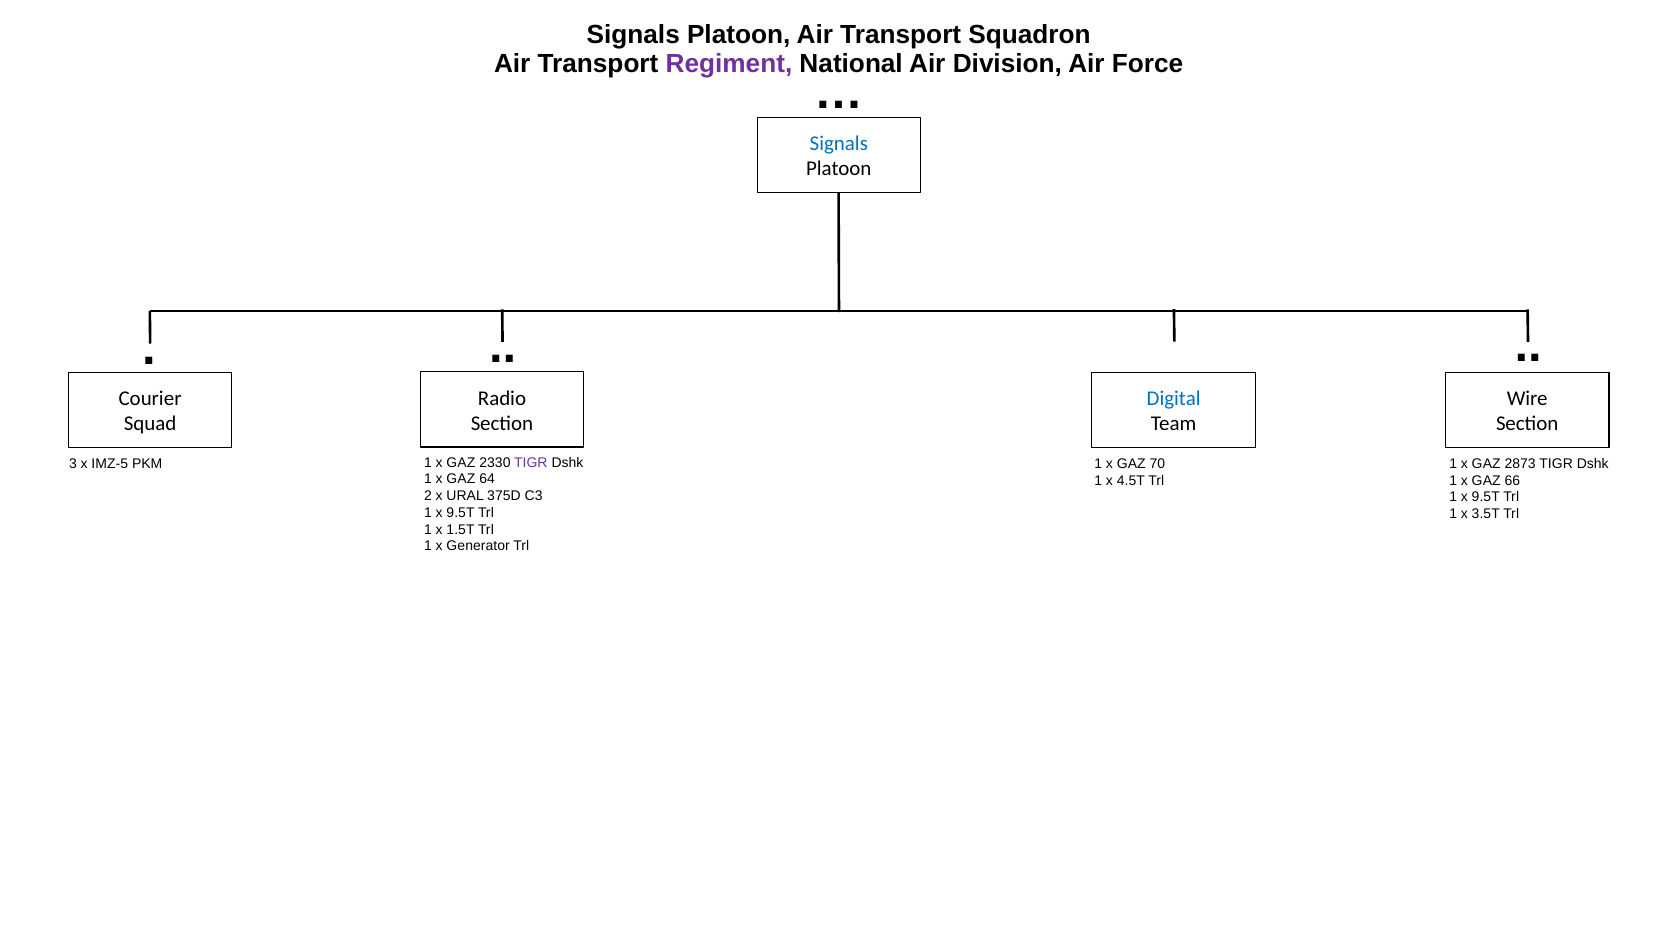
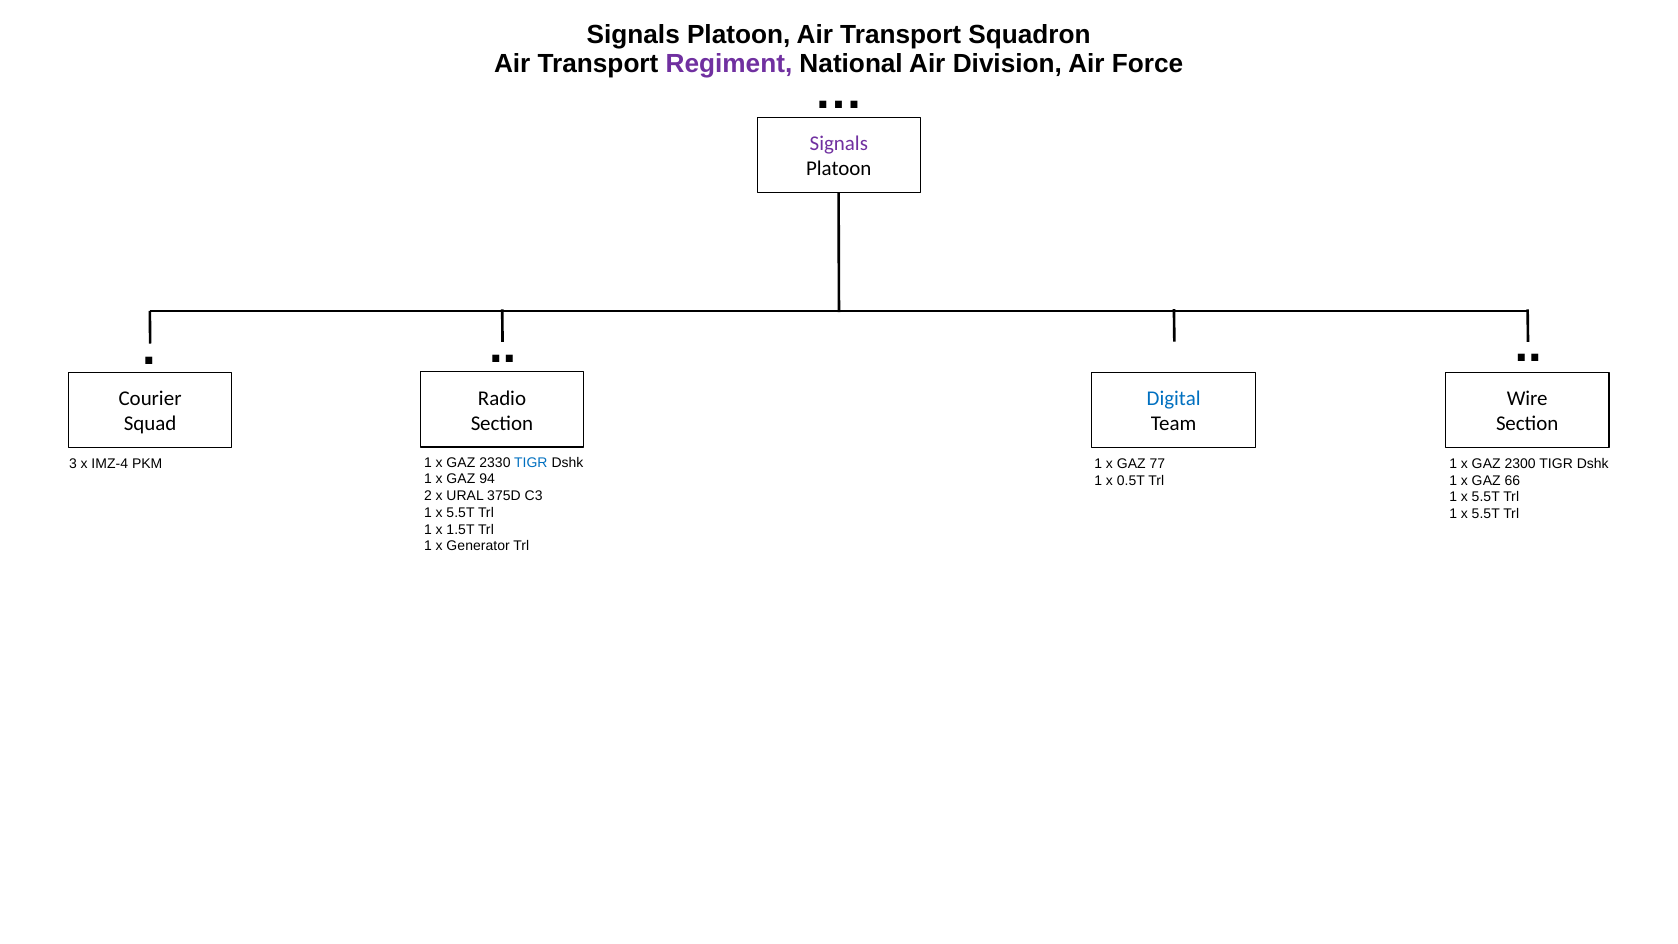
Signals at (839, 144) colour: blue -> purple
TIGR at (531, 463) colour: purple -> blue
IMZ-5: IMZ-5 -> IMZ-4
70: 70 -> 77
2873: 2873 -> 2300
64: 64 -> 94
4.5T: 4.5T -> 0.5T
9.5T at (1486, 497): 9.5T -> 5.5T
9.5T at (460, 513): 9.5T -> 5.5T
3.5T at (1486, 514): 3.5T -> 5.5T
